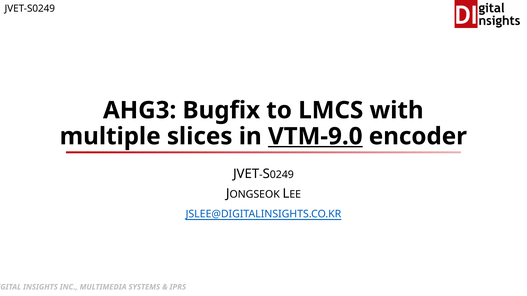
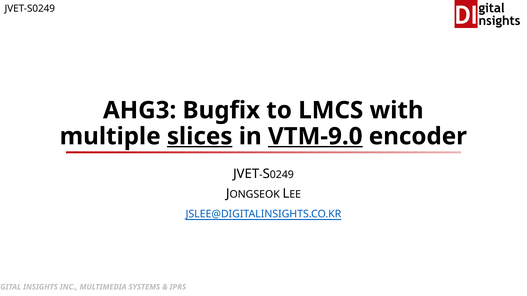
slices underline: none -> present
